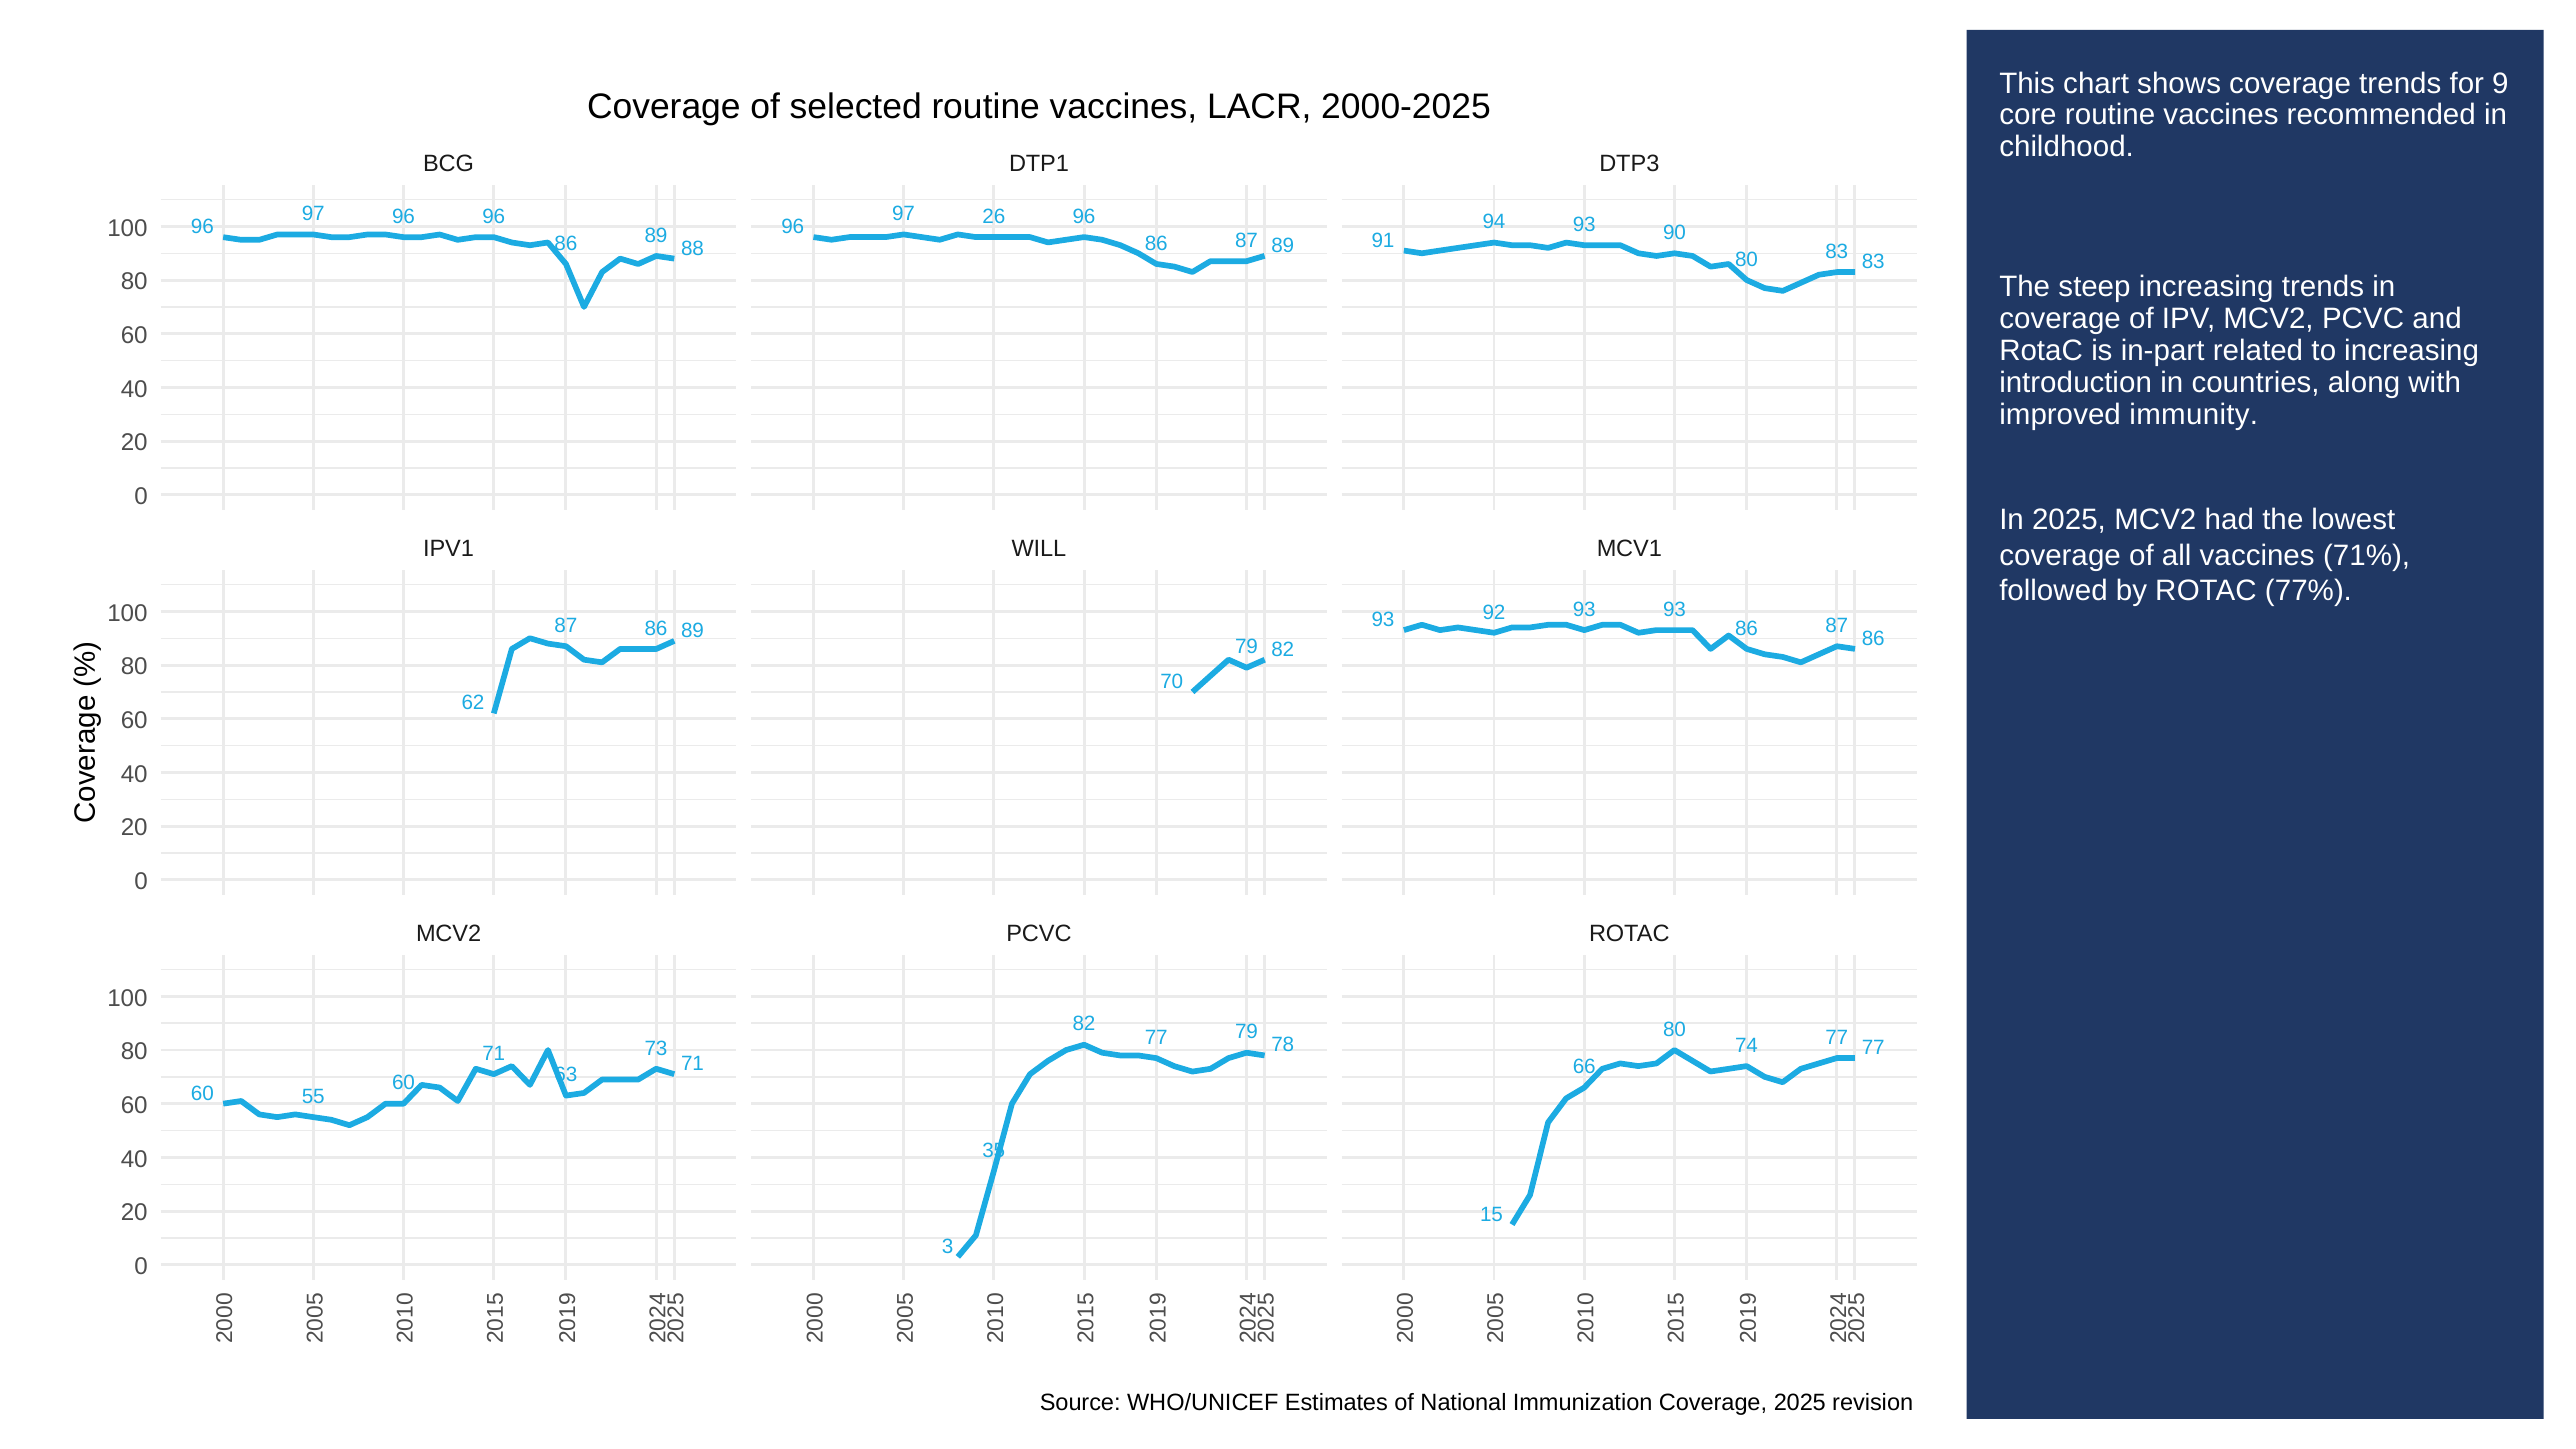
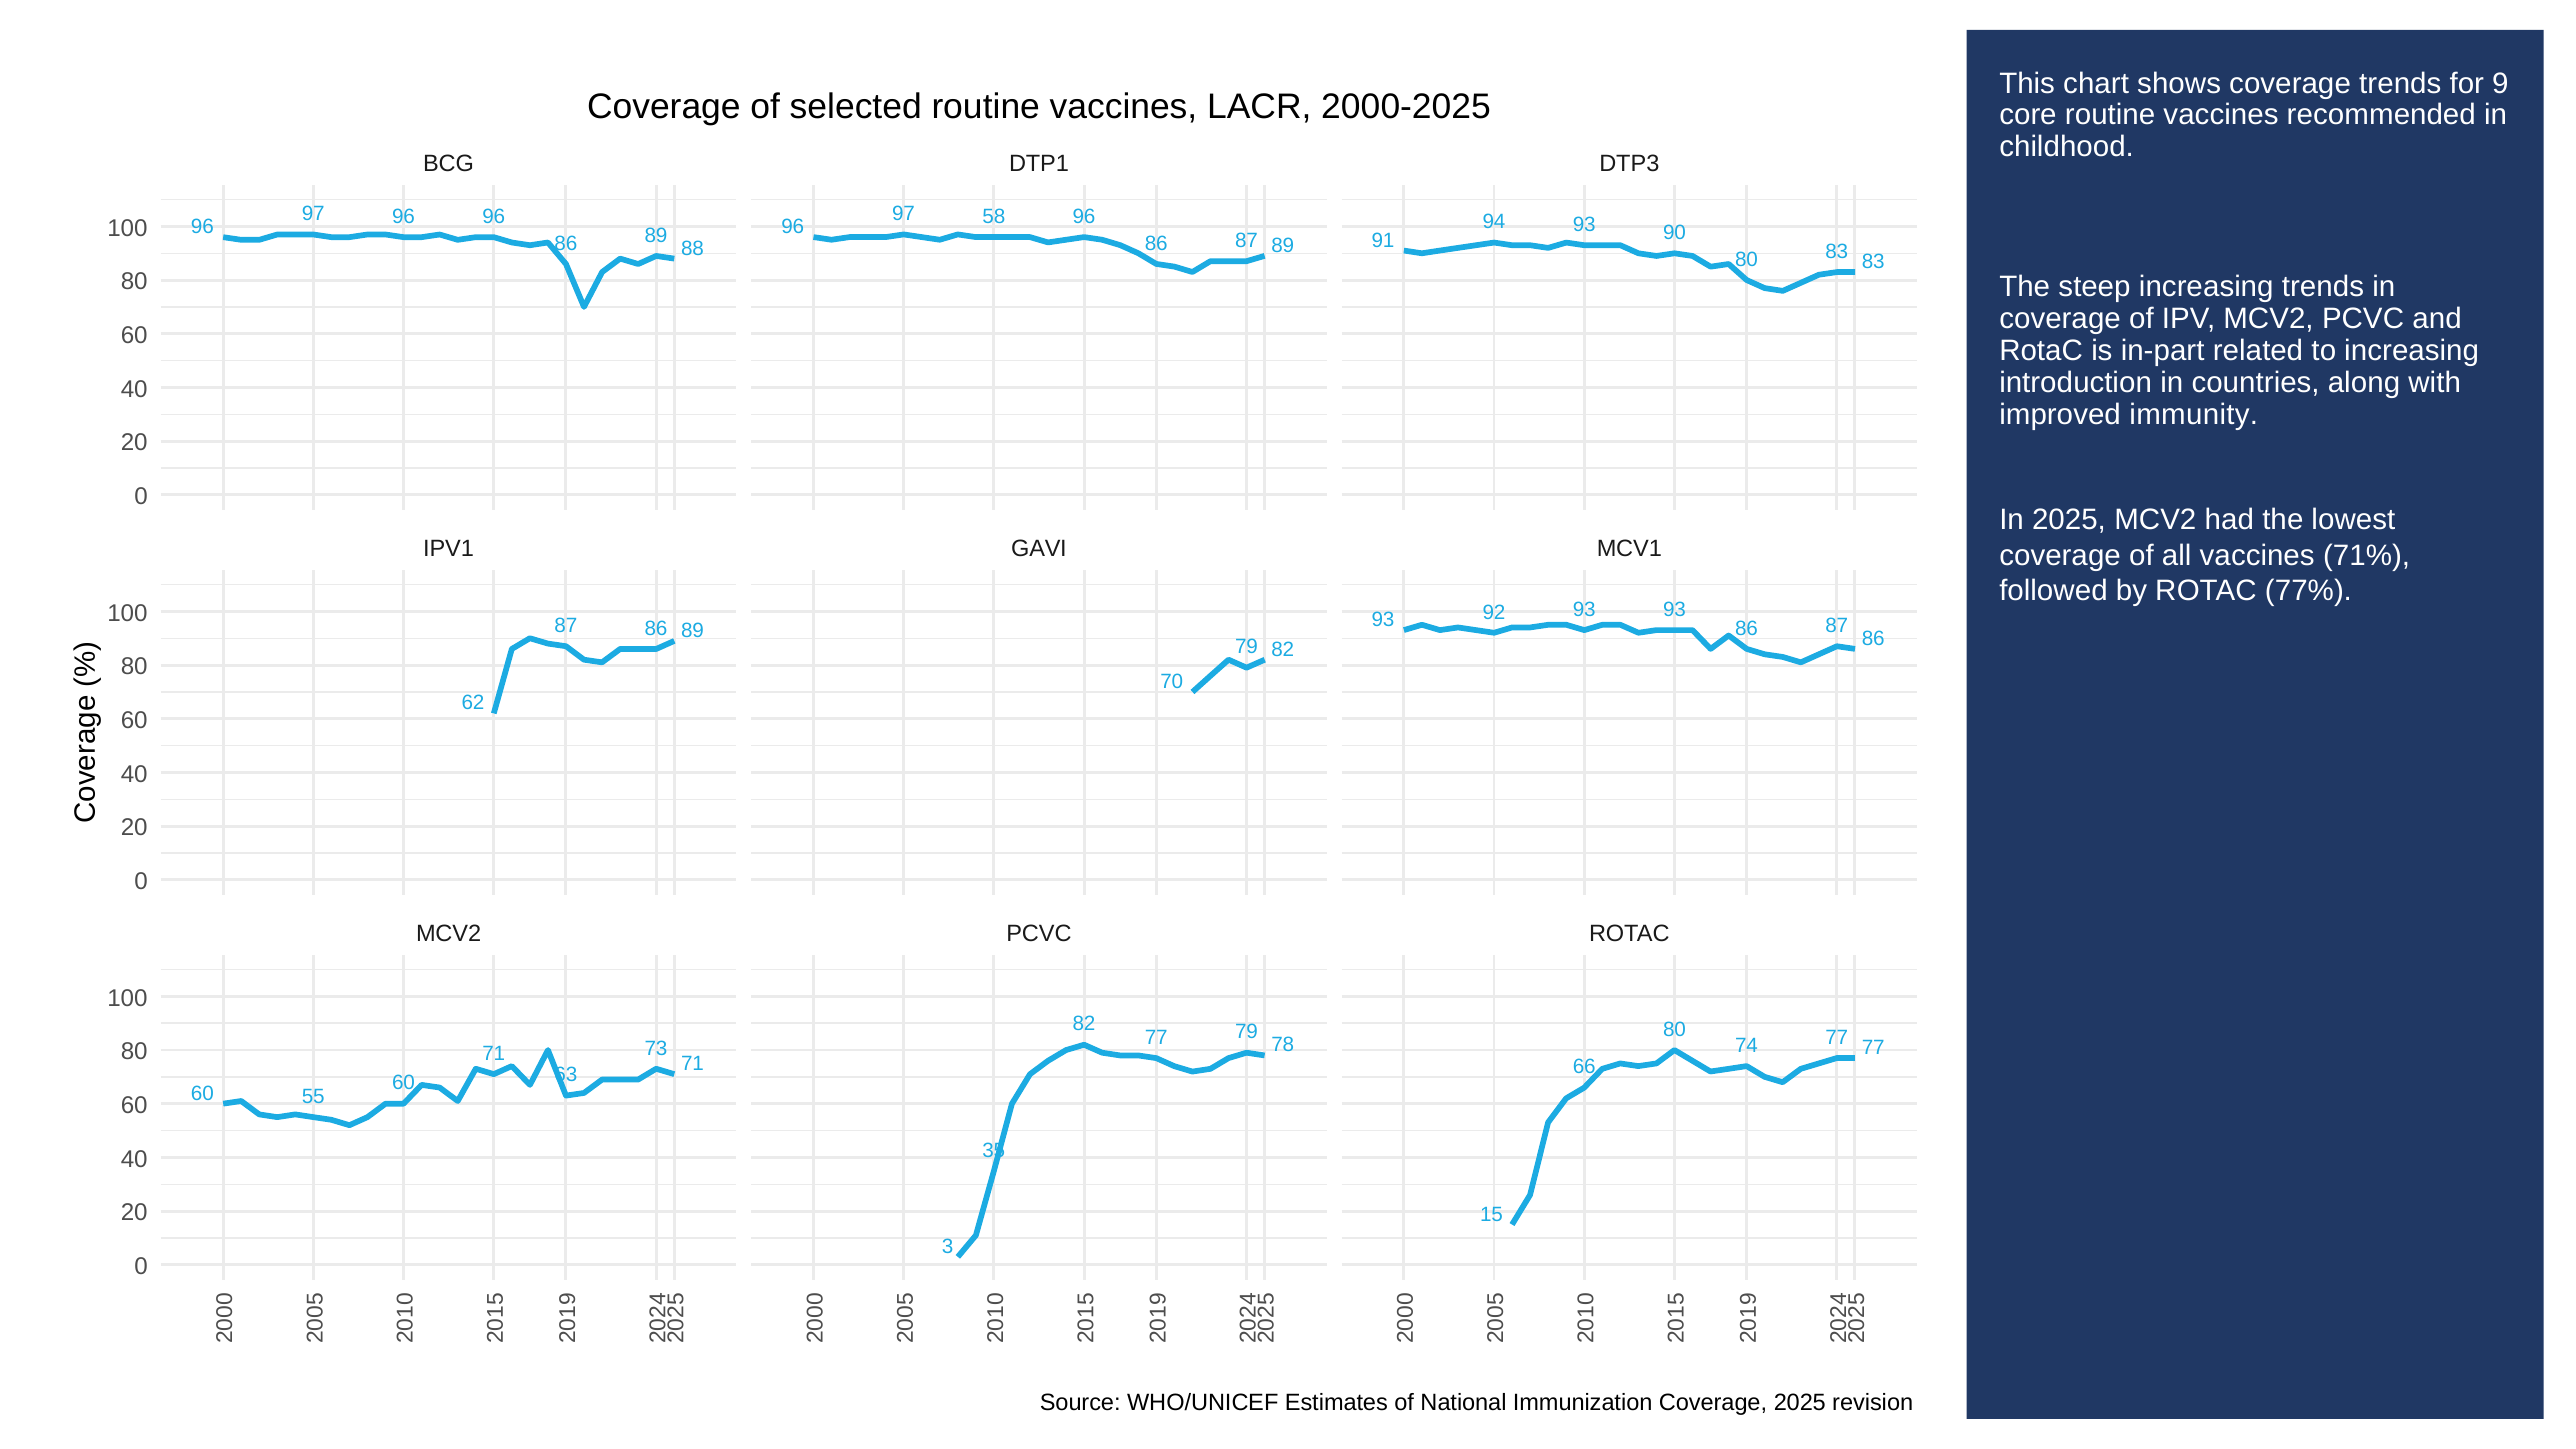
26: 26 -> 58
WILL: WILL -> GAVI
